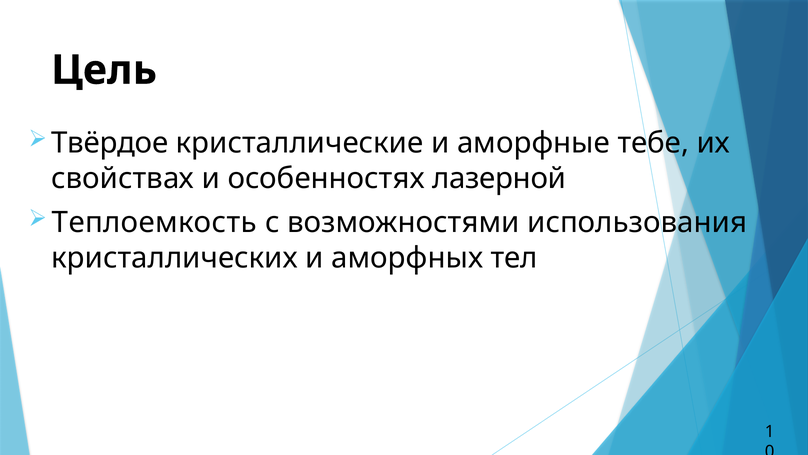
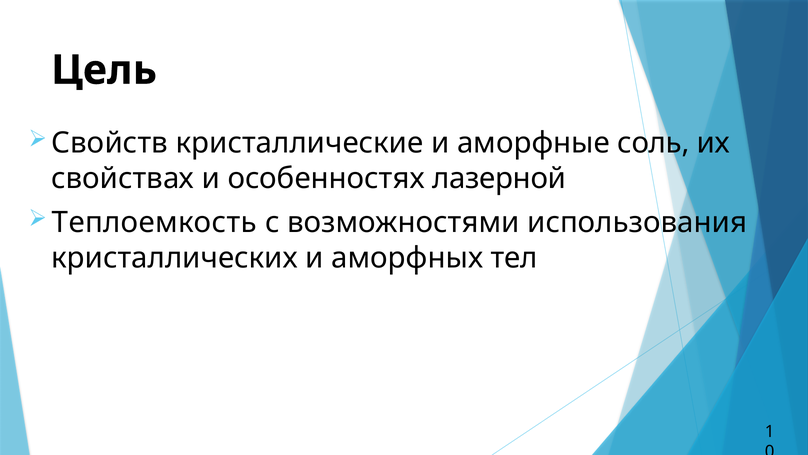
Твёрдое: Твёрдое -> Свойств
тебе: тебе -> соль
